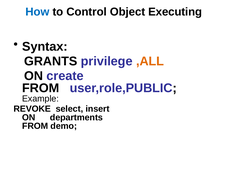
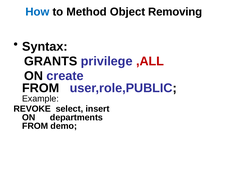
Control: Control -> Method
Executing: Executing -> Removing
,ALL colour: orange -> red
